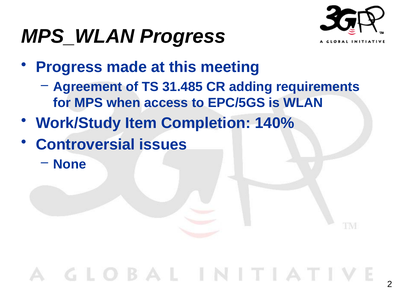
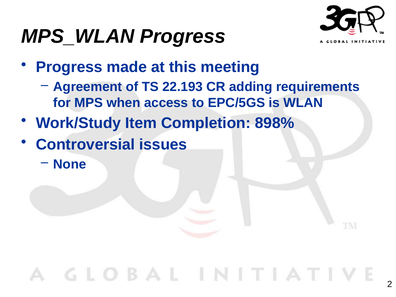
31.485: 31.485 -> 22.193
140%: 140% -> 898%
